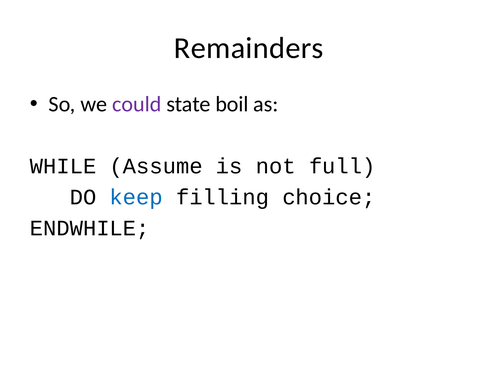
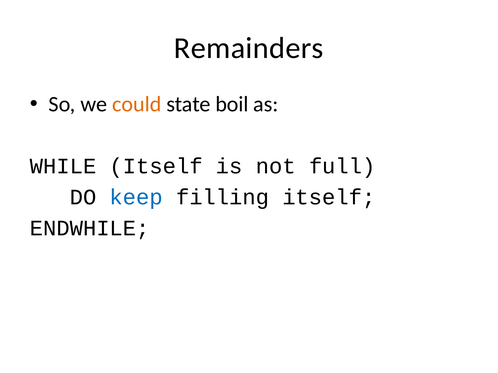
could colour: purple -> orange
WHILE Assume: Assume -> Itself
filling choice: choice -> itself
